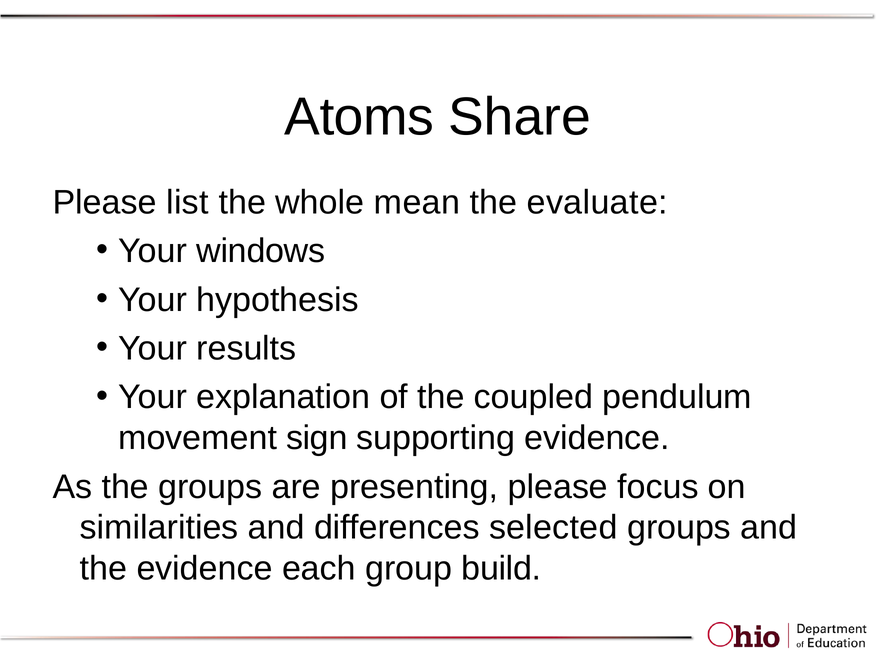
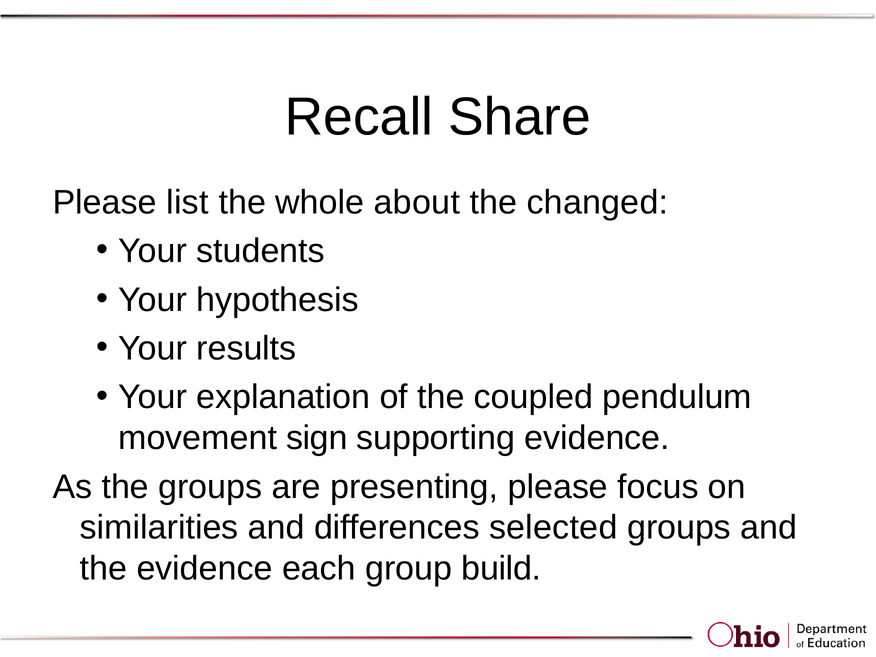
Atoms: Atoms -> Recall
mean: mean -> about
evaluate: evaluate -> changed
windows: windows -> students
